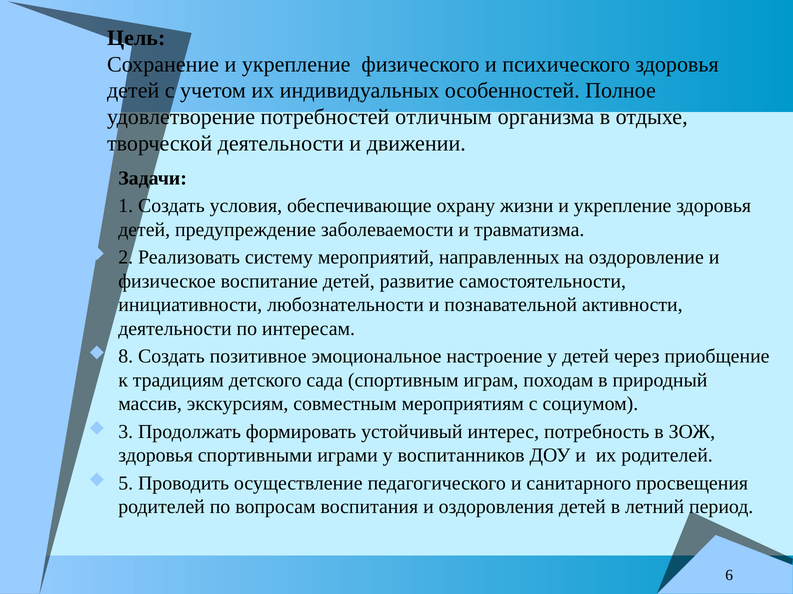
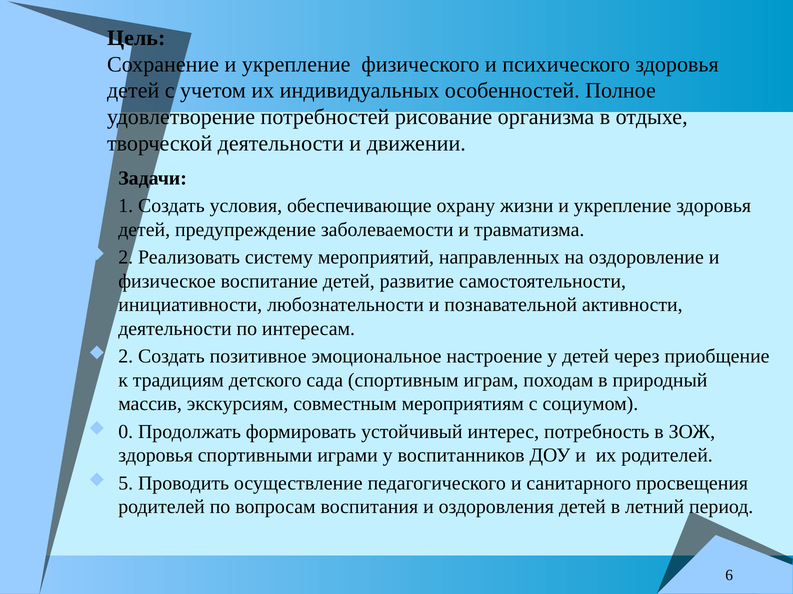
отличным: отличным -> рисование
8 at (126, 357): 8 -> 2
3: 3 -> 0
